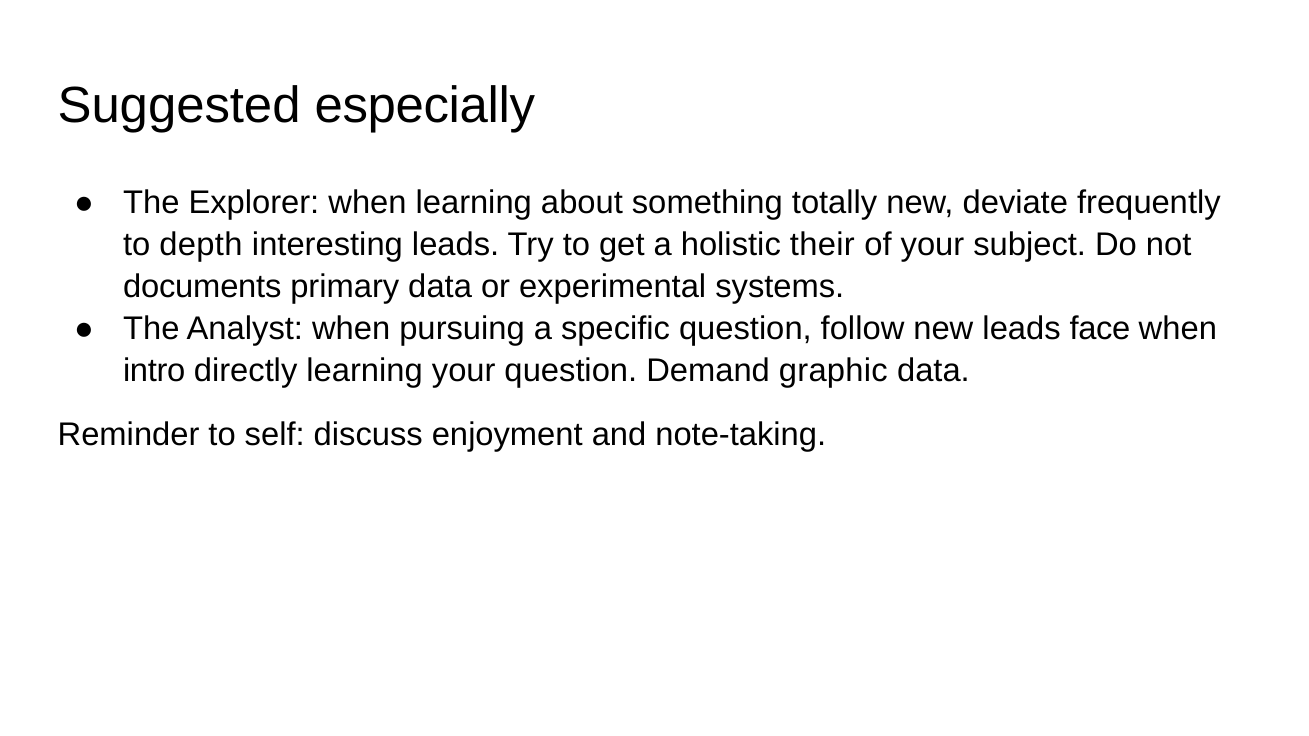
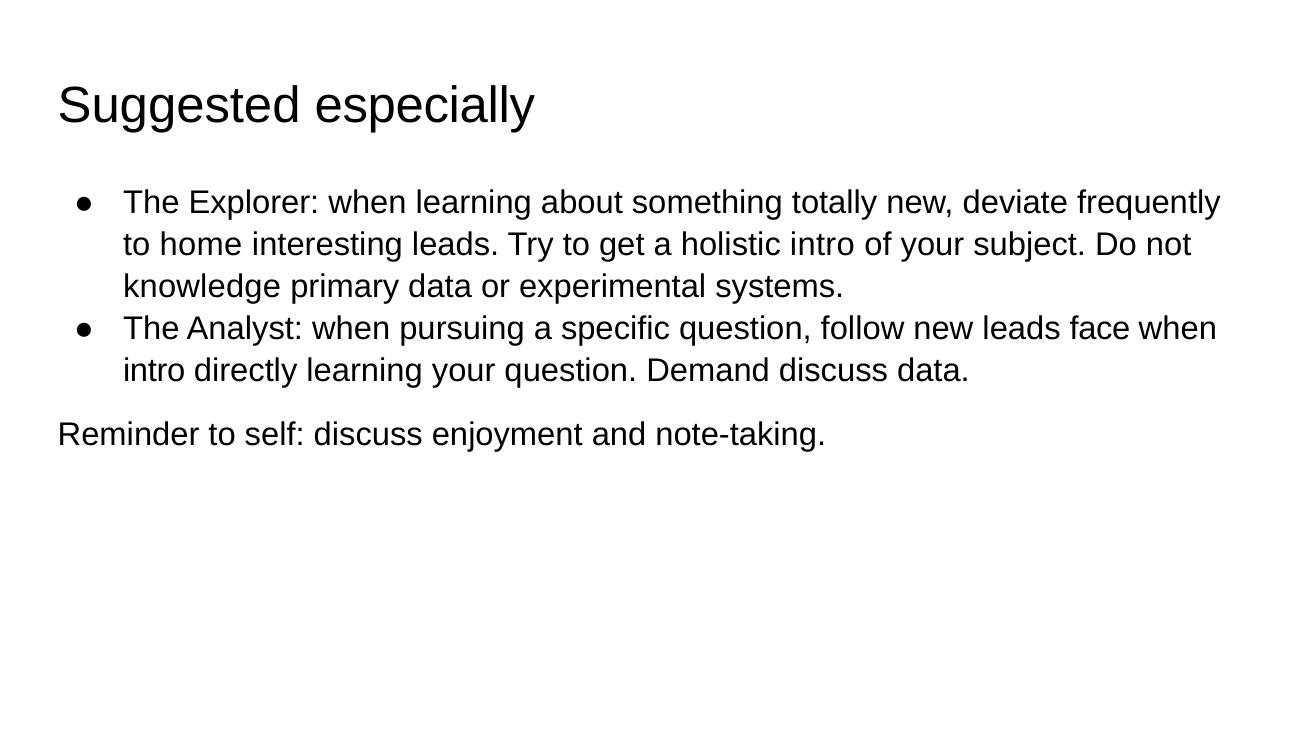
depth: depth -> home
holistic their: their -> intro
documents: documents -> knowledge
Demand graphic: graphic -> discuss
